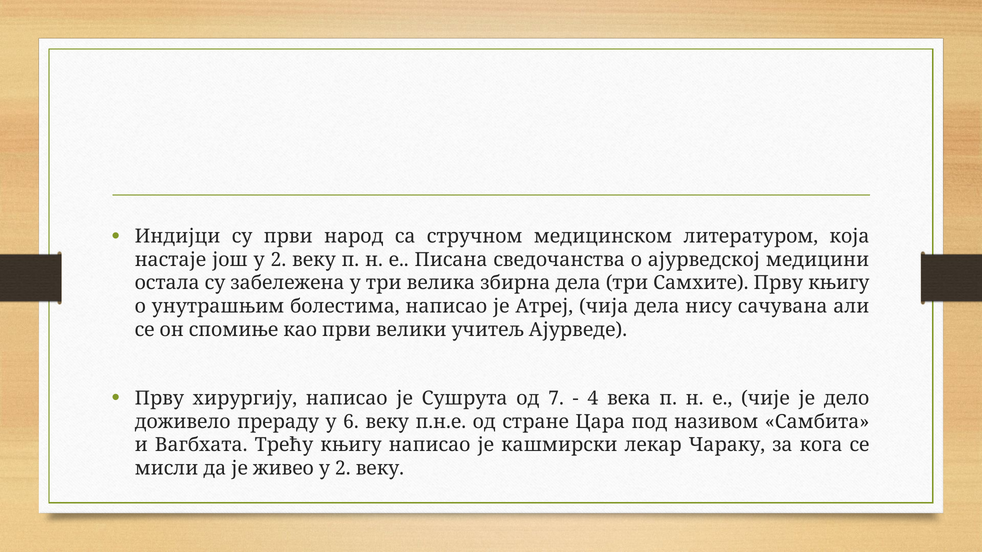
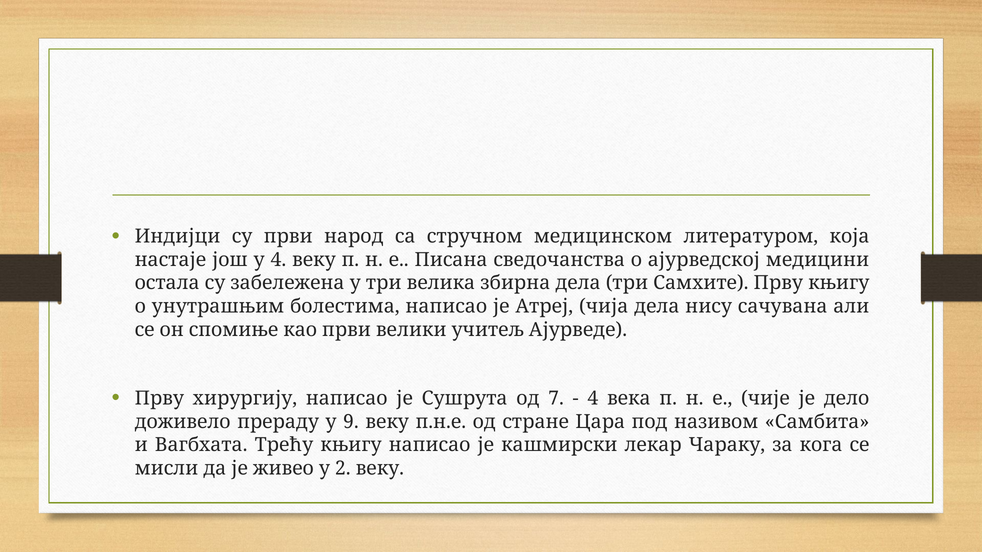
још у 2: 2 -> 4
6: 6 -> 9
